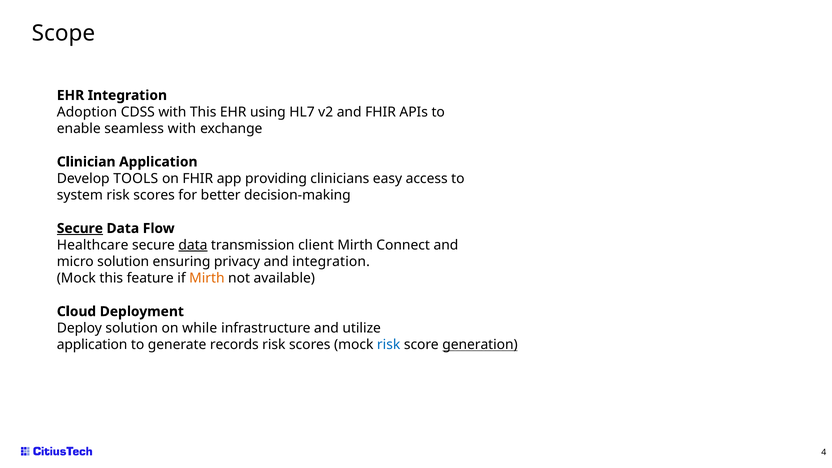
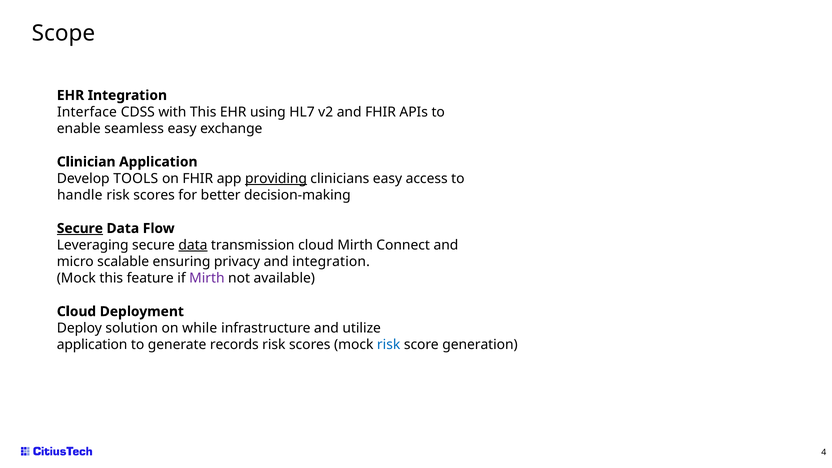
Adoption: Adoption -> Interface
seamless with: with -> easy
providing underline: none -> present
system: system -> handle
Healthcare: Healthcare -> Leveraging
transmission client: client -> cloud
micro solution: solution -> scalable
Mirth at (207, 278) colour: orange -> purple
generation underline: present -> none
